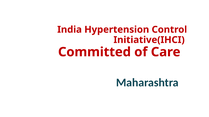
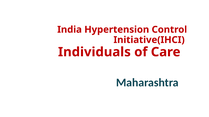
Committed: Committed -> Individuals
